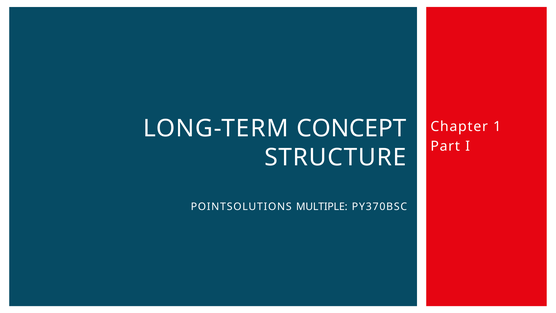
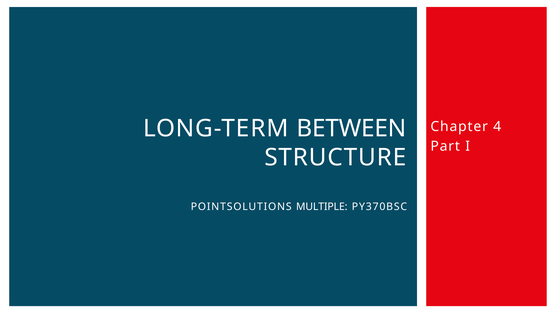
CONCEPT: CONCEPT -> BETWEEN
1: 1 -> 4
